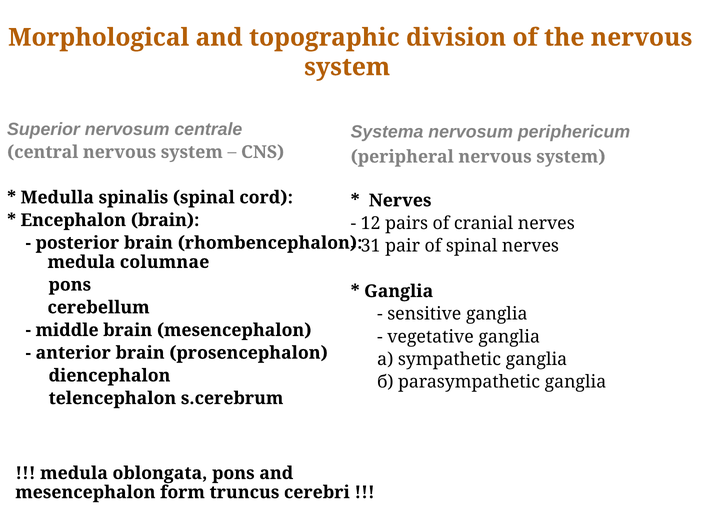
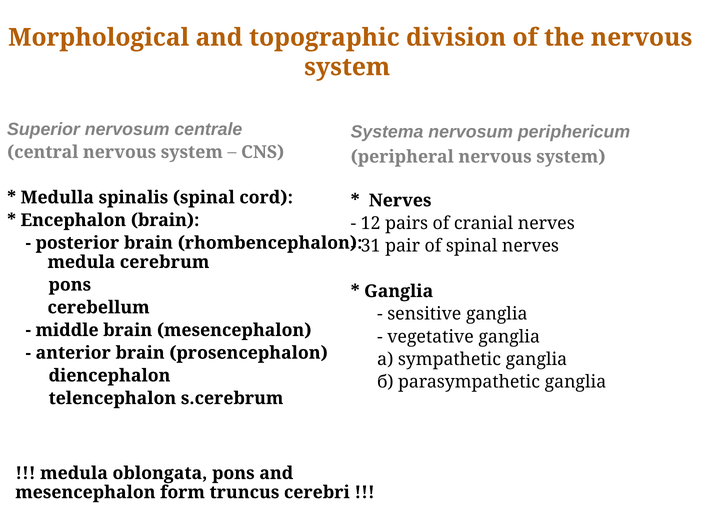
columnae: columnae -> cerebrum
